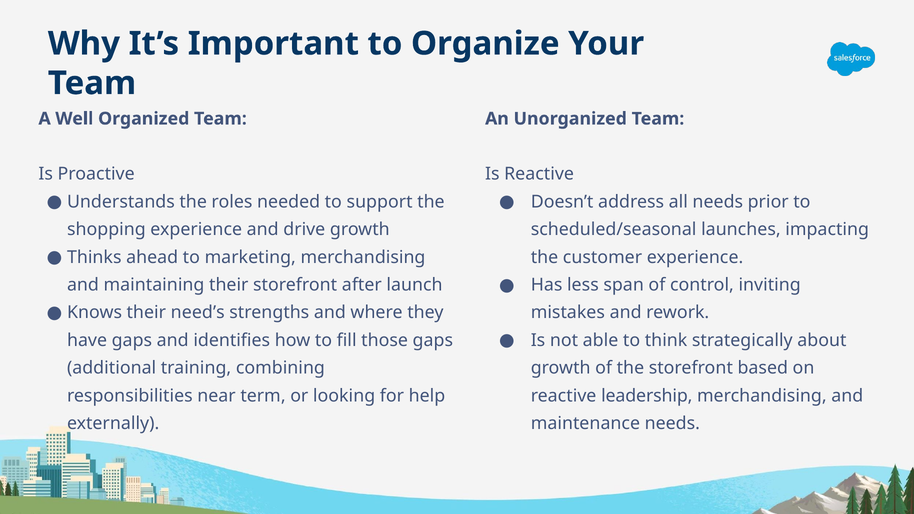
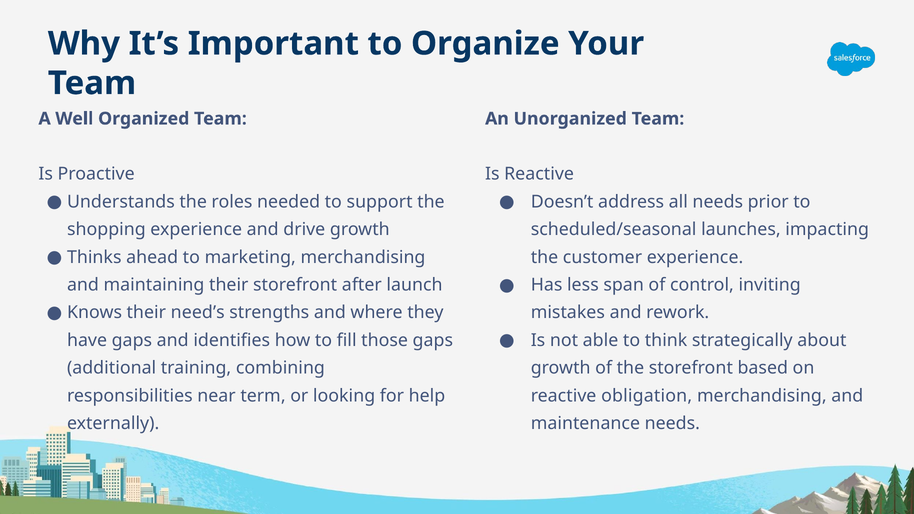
leadership: leadership -> obligation
